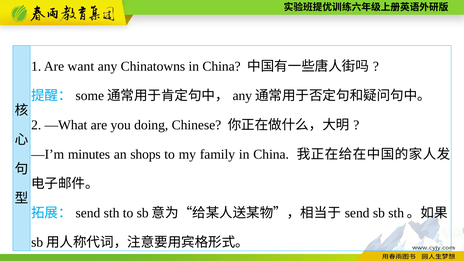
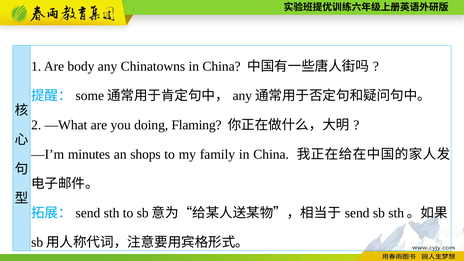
want: want -> body
Chinese: Chinese -> Flaming
